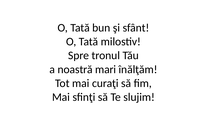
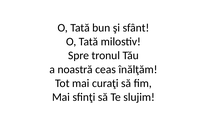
mari: mari -> ceas
